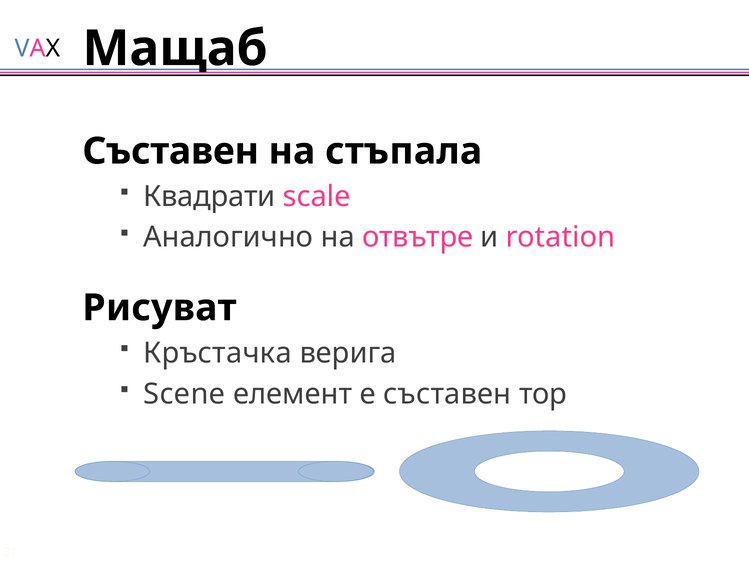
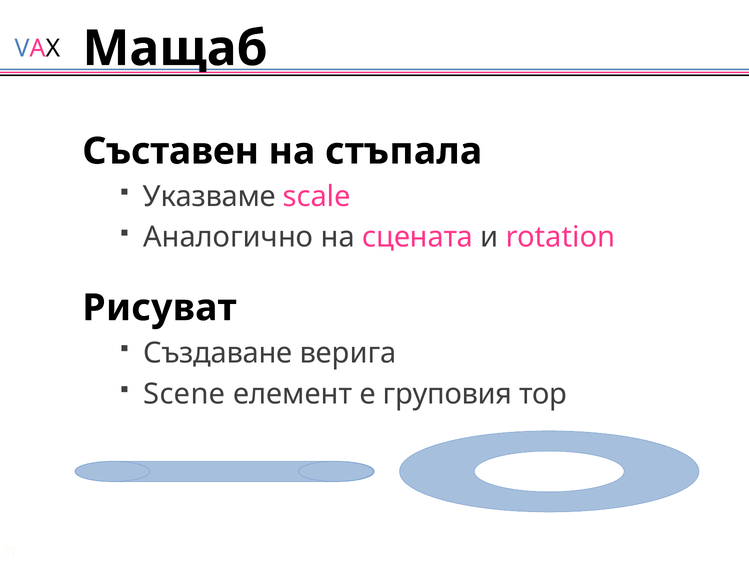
Квадрати: Квадрати -> Указваме
отвътре: отвътре -> сцената
Кръстачка: Кръстачка -> Създаване
е съставен: съставен -> груповия
